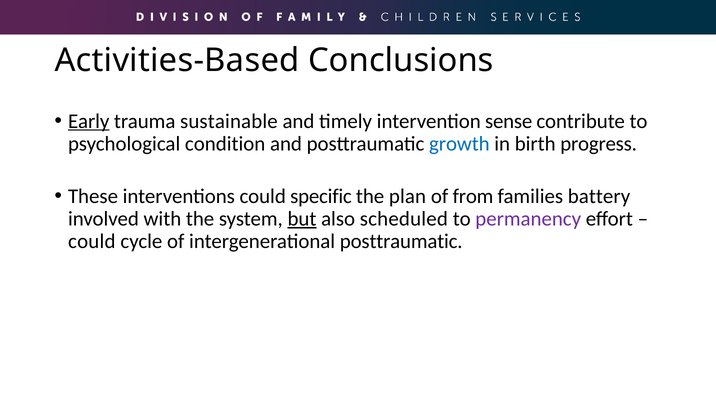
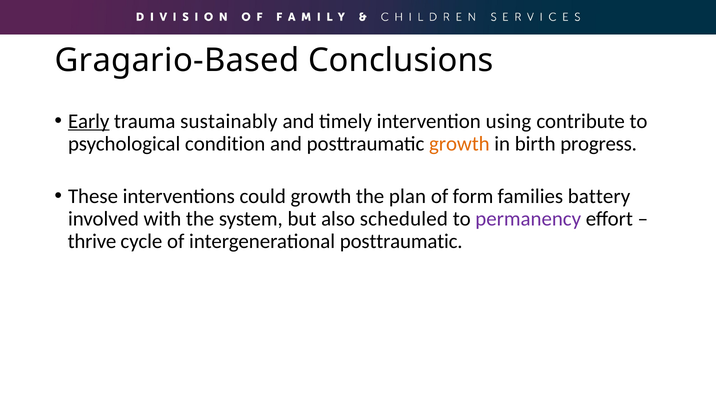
Activities-Based: Activities-Based -> Gragario-Based
sustainable: sustainable -> sustainably
sense: sense -> using
growth at (459, 144) colour: blue -> orange
could specific: specific -> growth
from: from -> form
but underline: present -> none
could at (92, 241): could -> thrive
